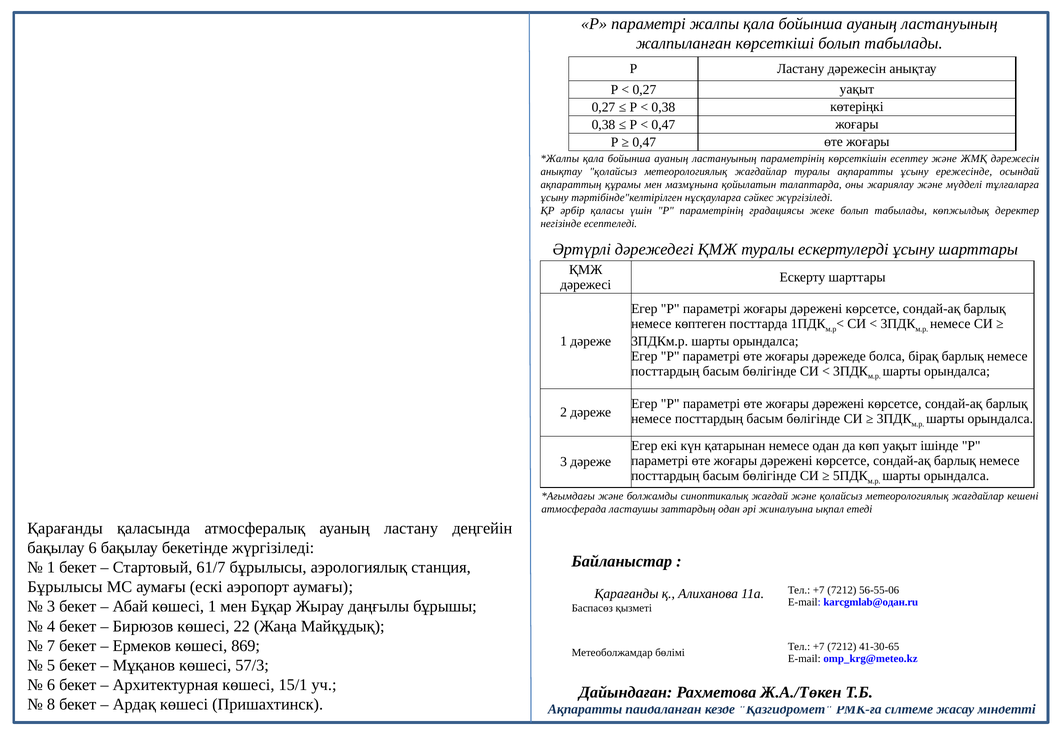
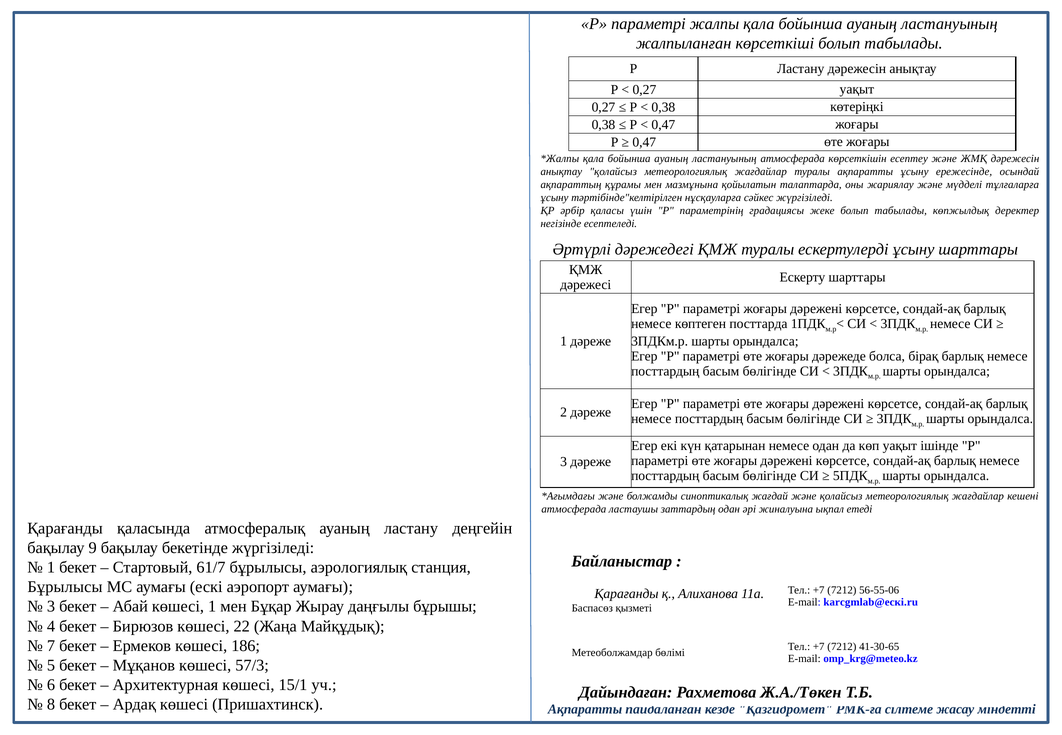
ластануының параметрінің: параметрінің -> атмосферада
бақылау 6: 6 -> 9
karcgmlab@одан.ru: karcgmlab@одан.ru -> karcgmlab@ескі.ru
869: 869 -> 186
